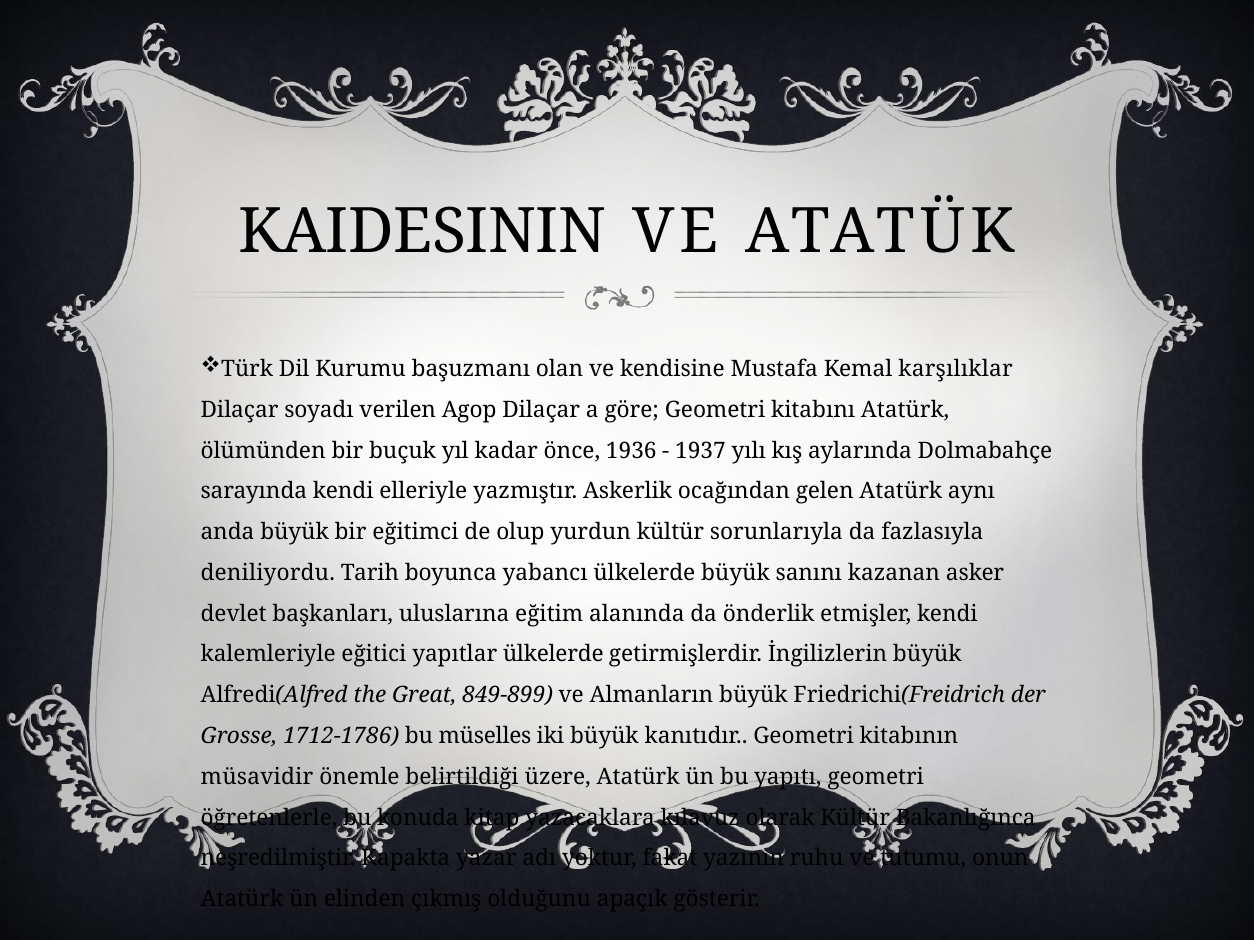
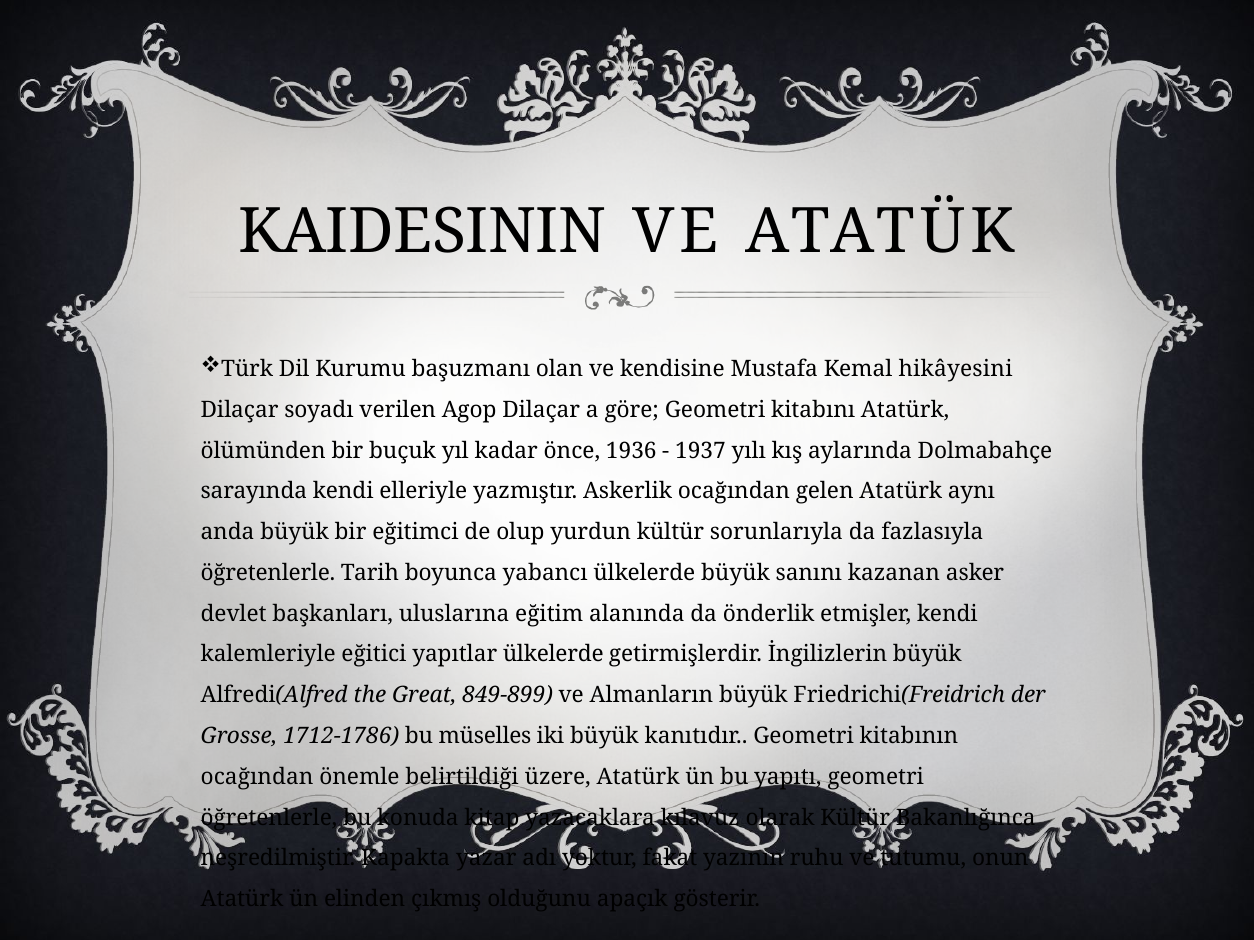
karşılıklar: karşılıklar -> hikâyesini
deniliyordu at (268, 573): deniliyordu -> öğretenlerle
müsavidir at (257, 777): müsavidir -> ocağından
